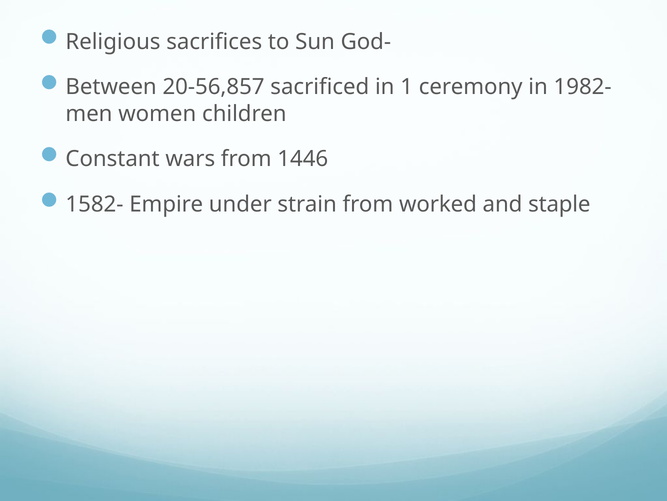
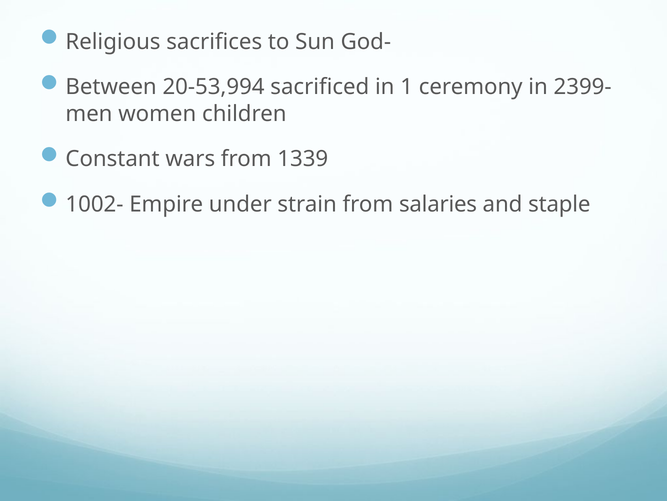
20-56,857: 20-56,857 -> 20-53,994
1982-: 1982- -> 2399-
1446: 1446 -> 1339
1582-: 1582- -> 1002-
worked: worked -> salaries
